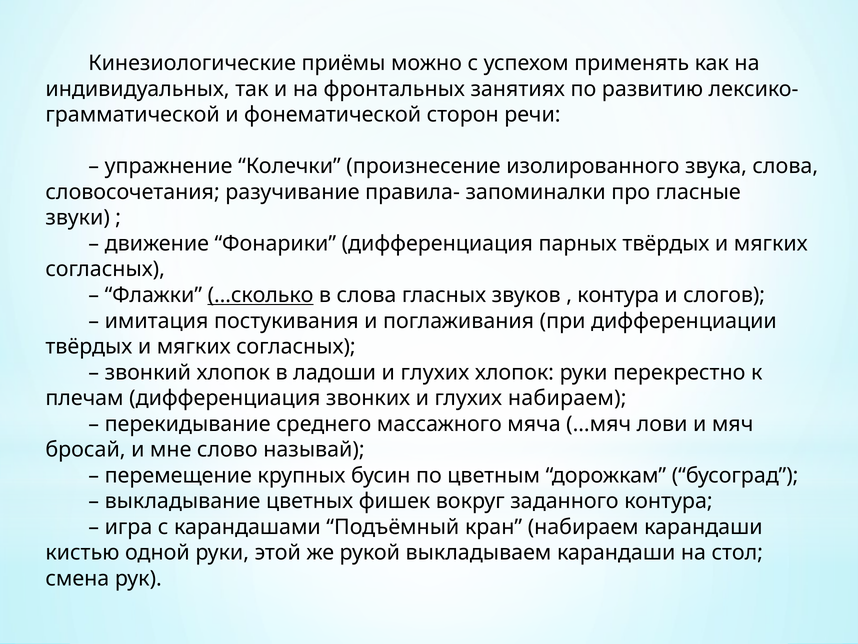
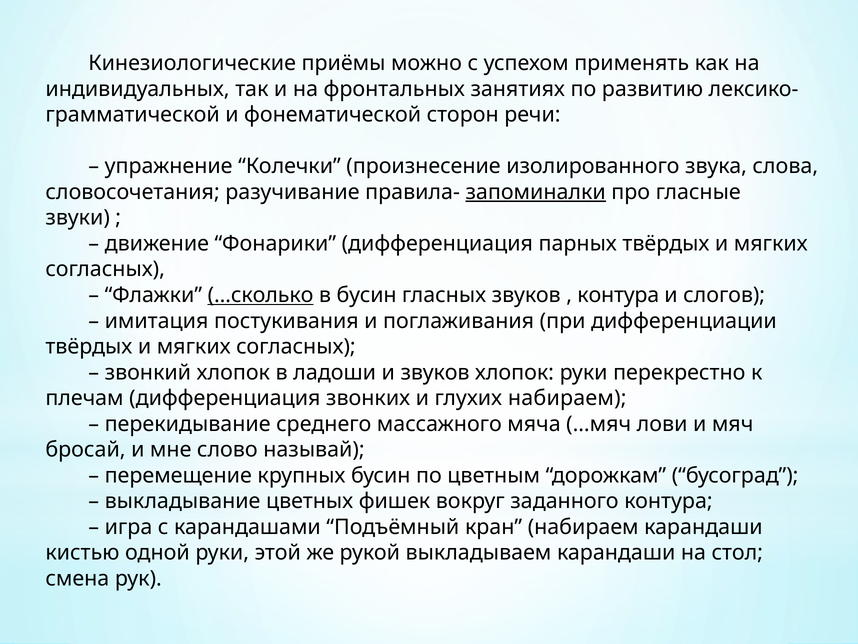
запоминалки underline: none -> present
в слова: слова -> бусин
ладоши и глухих: глухих -> звуков
